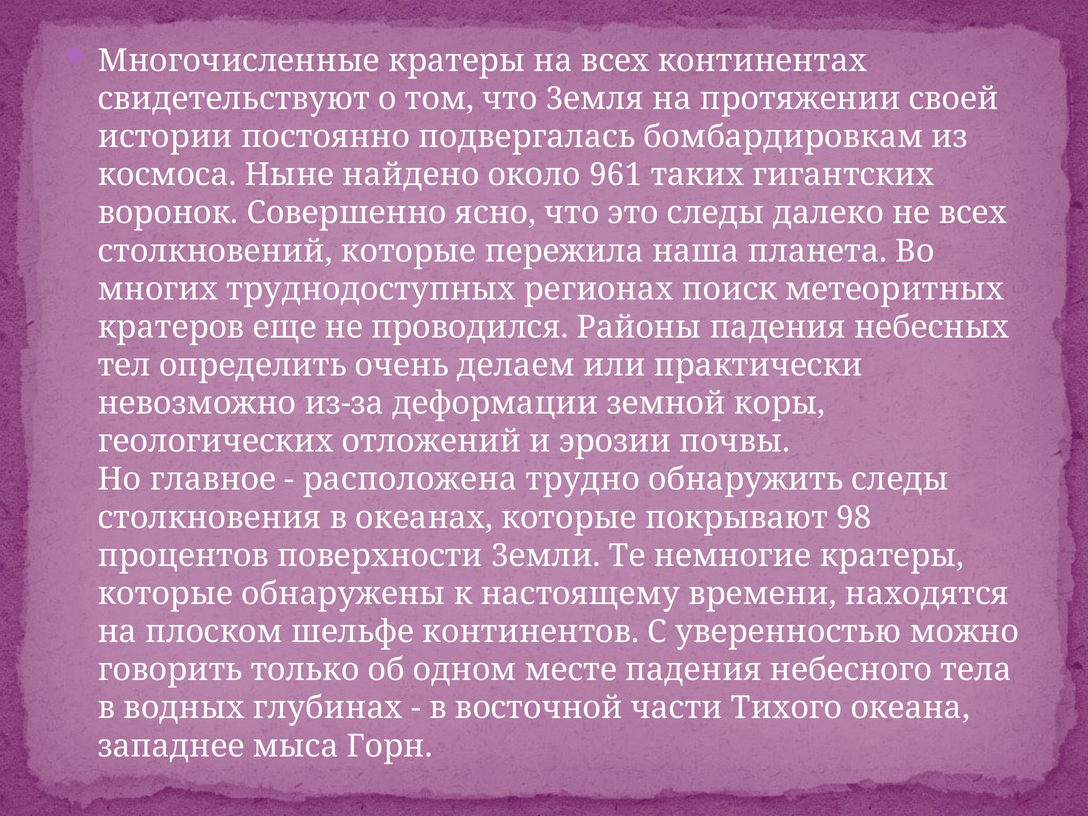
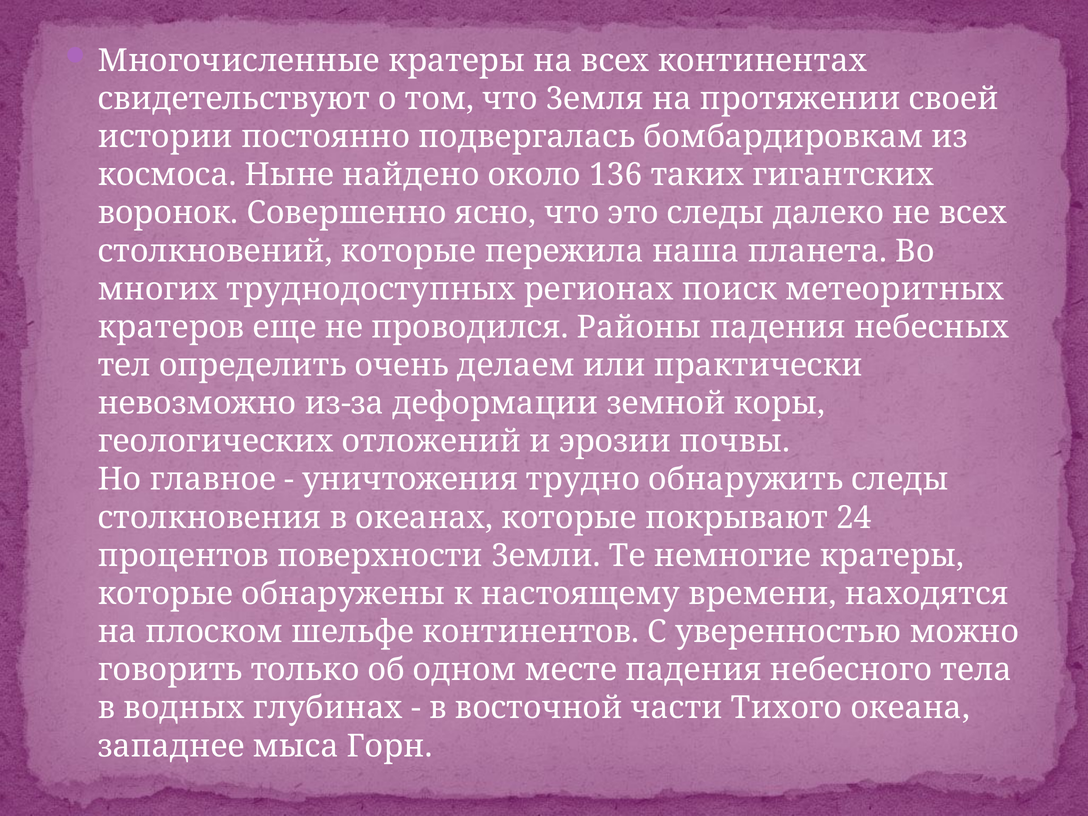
961: 961 -> 136
расположена: расположена -> уничтожения
98: 98 -> 24
